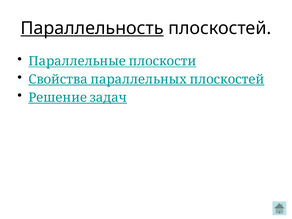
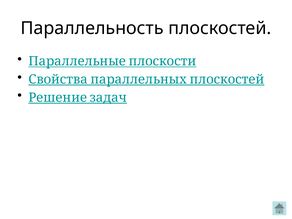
Параллельность underline: present -> none
